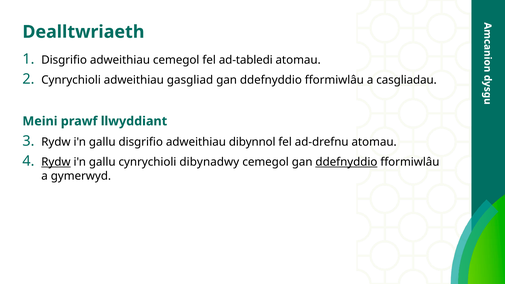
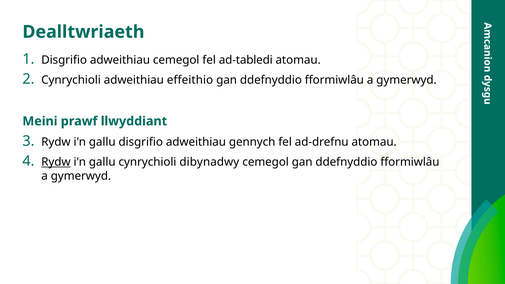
gasgliad: gasgliad -> effeithio
casgliadau at (407, 80): casgliadau -> gymerwyd
dibynnol: dibynnol -> gennych
ddefnyddio at (346, 162) underline: present -> none
